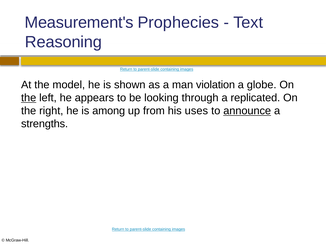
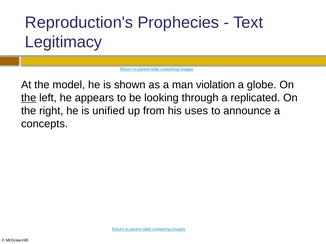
Measurement's: Measurement's -> Reproduction's
Reasoning: Reasoning -> Legitimacy
among: among -> unified
announce underline: present -> none
strengths: strengths -> concepts
